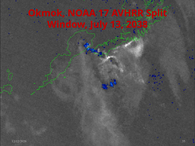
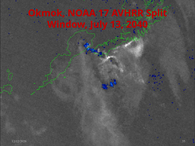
2038: 2038 -> 2040
